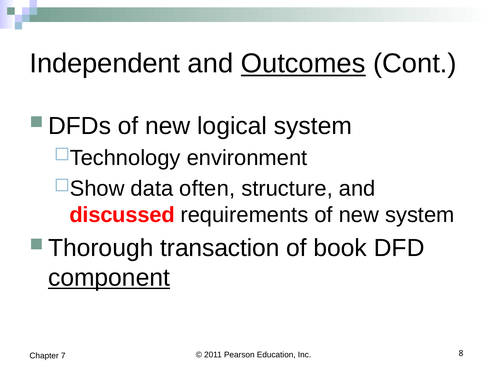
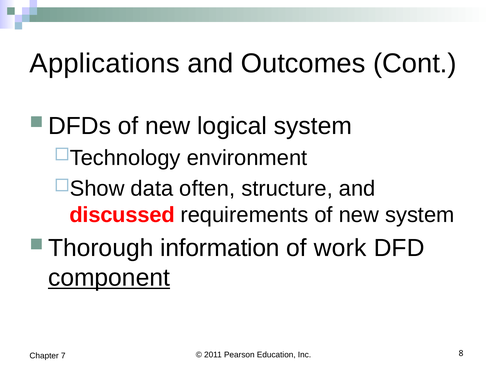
Independent: Independent -> Applications
Outcomes underline: present -> none
transaction: transaction -> information
book: book -> work
